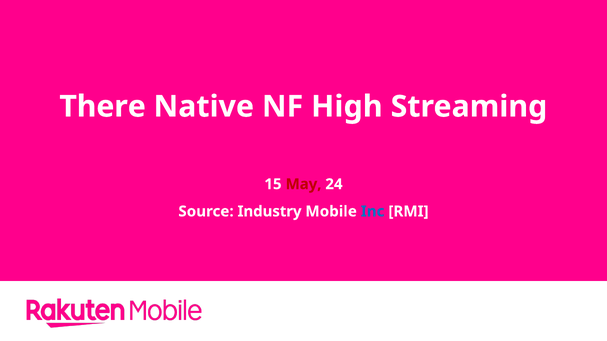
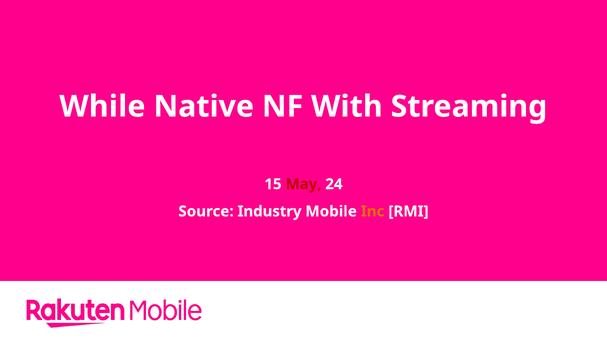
There: There -> While
High: High -> With
Inc colour: blue -> orange
